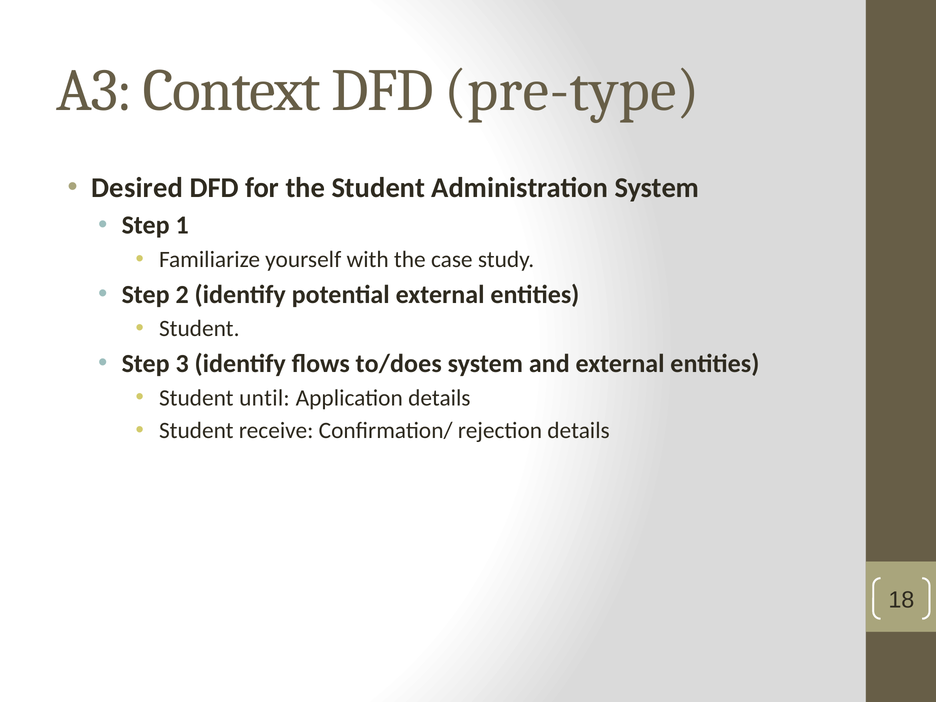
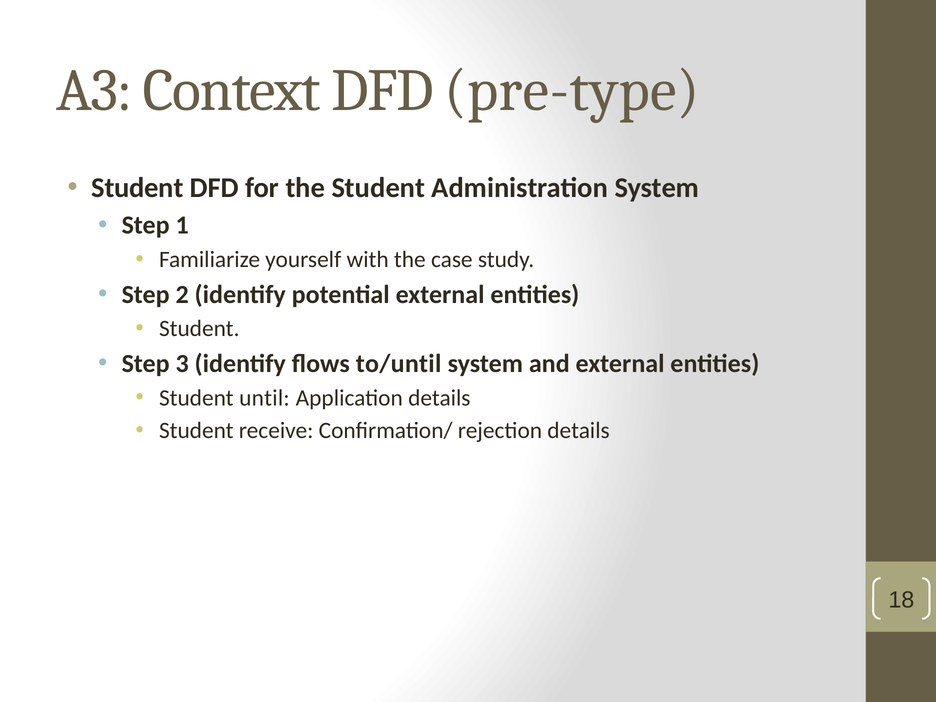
Desired at (137, 188): Desired -> Student
to/does: to/does -> to/until
